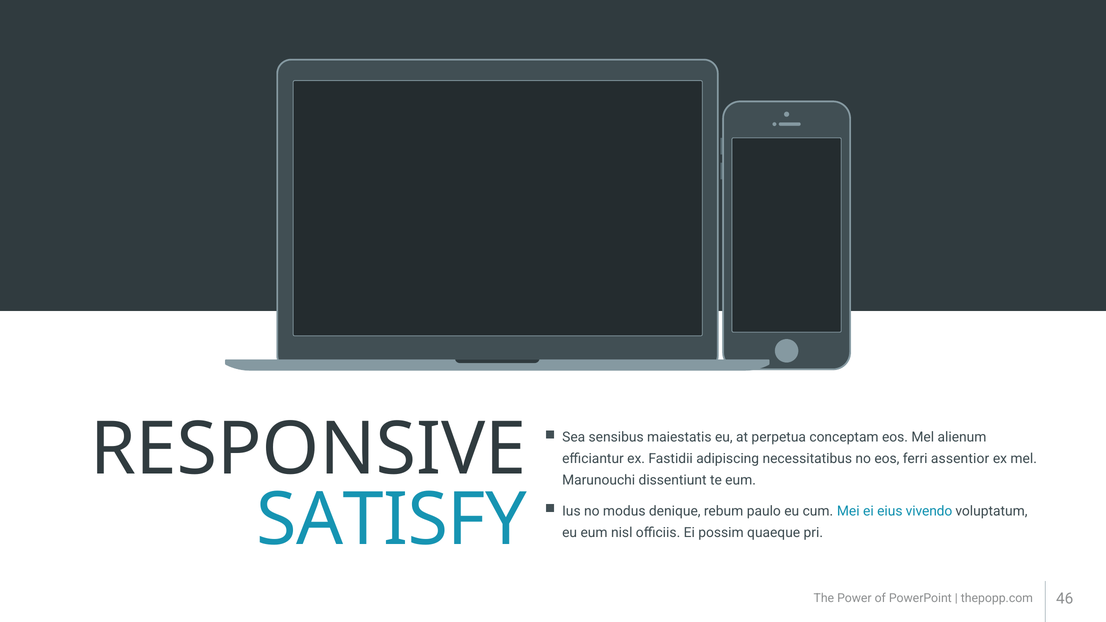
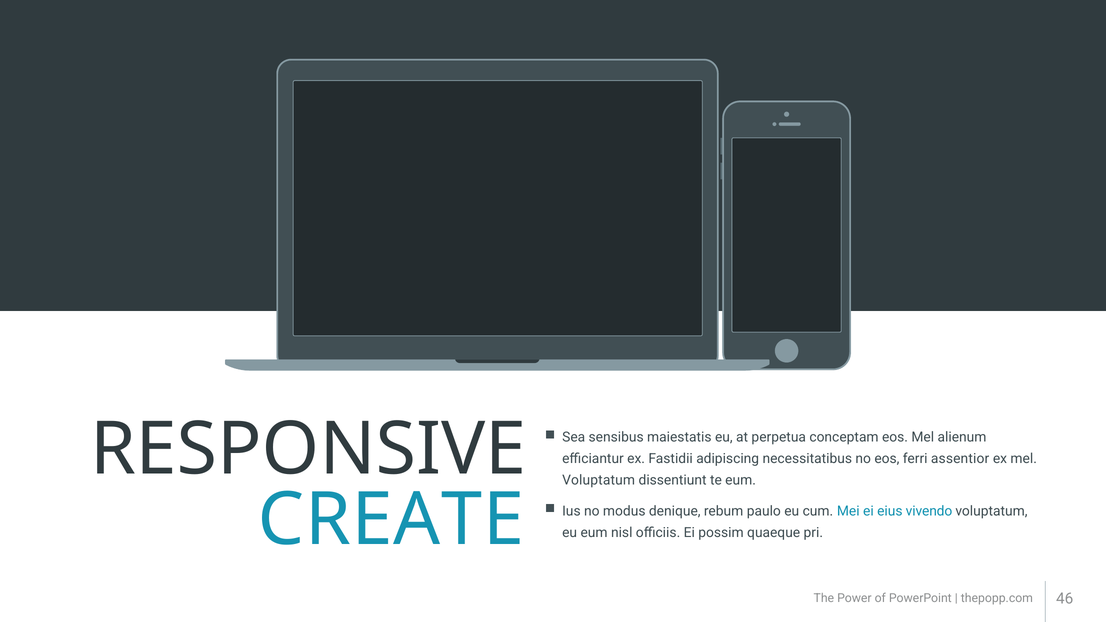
Marunouchi at (599, 480): Marunouchi -> Voluptatum
SATISFY: SATISFY -> CREATE
